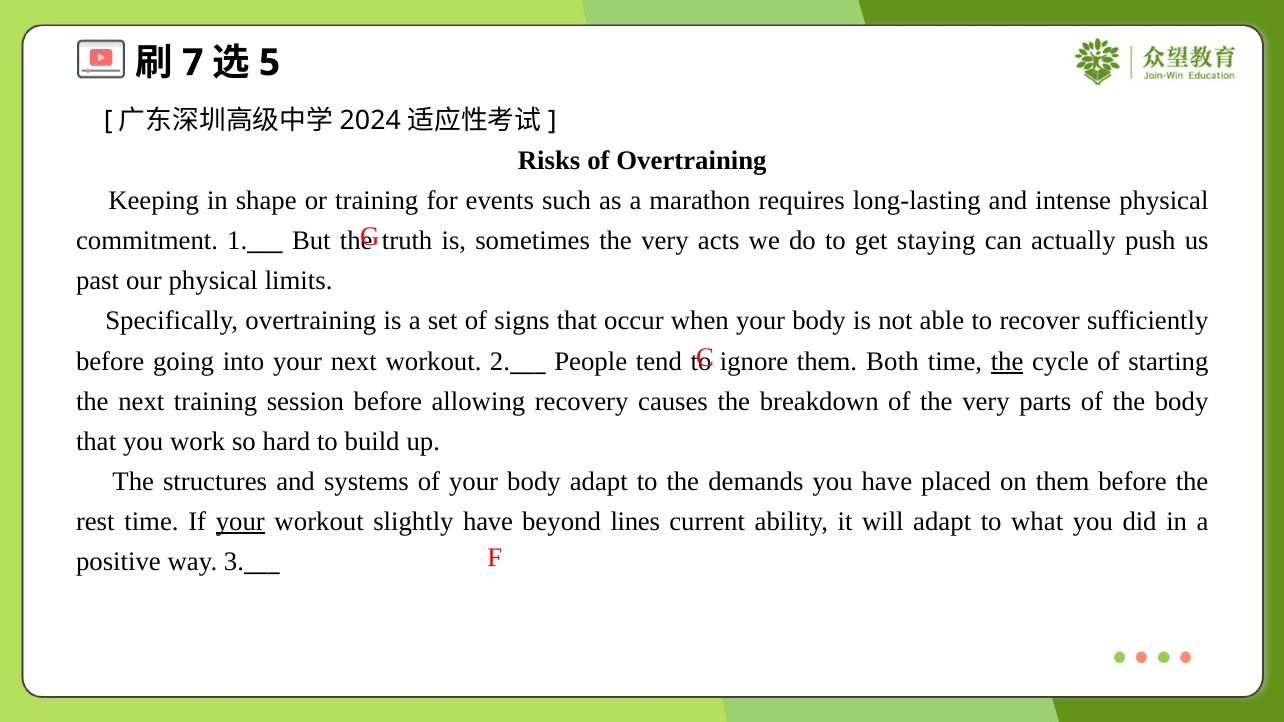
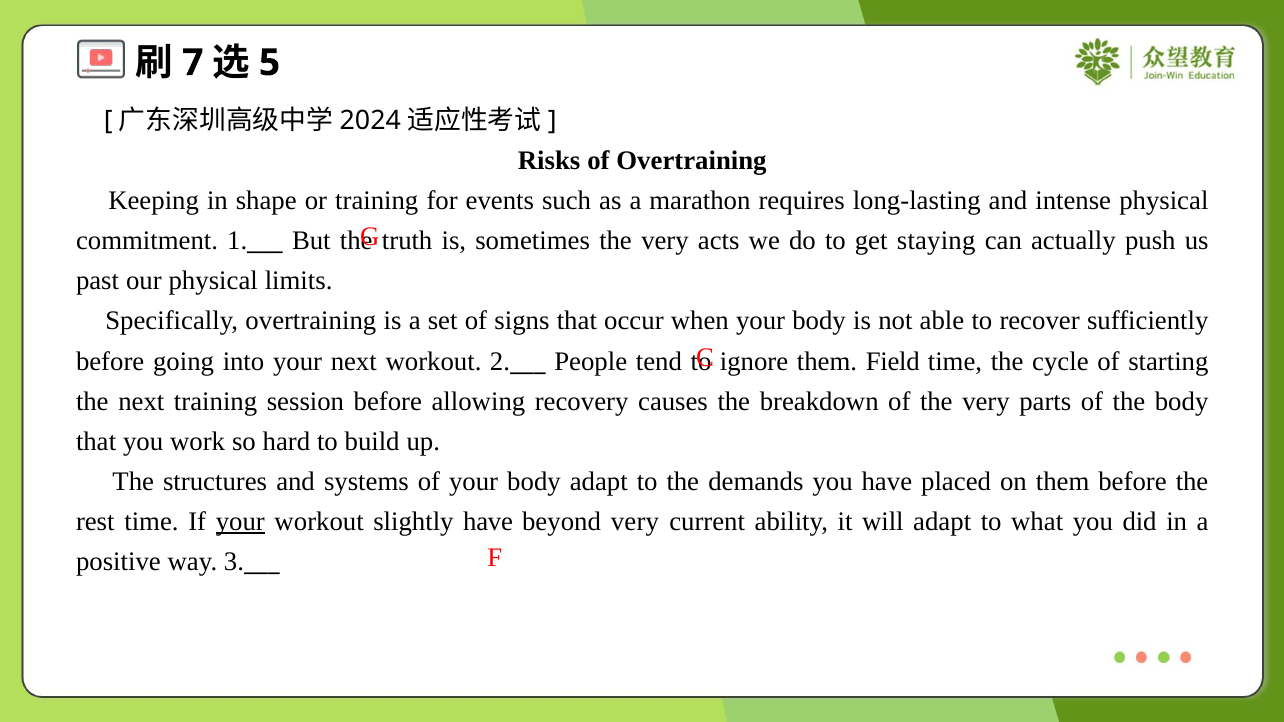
Both: Both -> Field
the at (1007, 361) underline: present -> none
beyond lines: lines -> very
